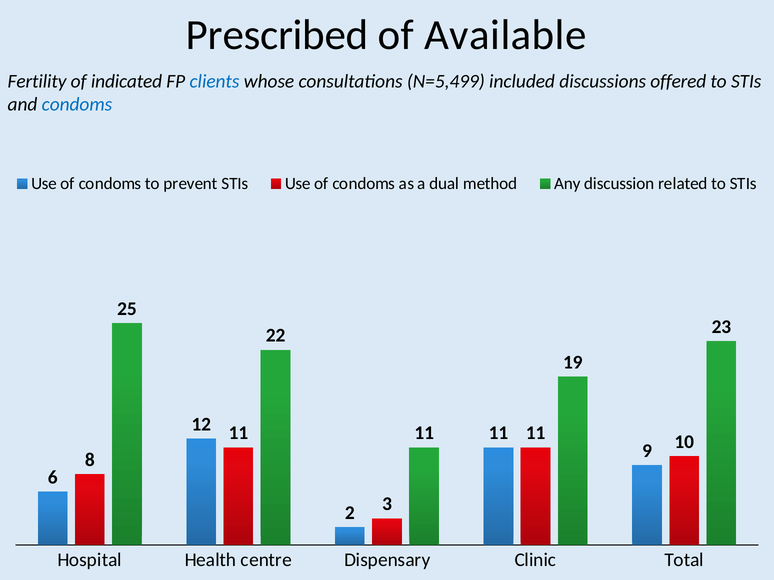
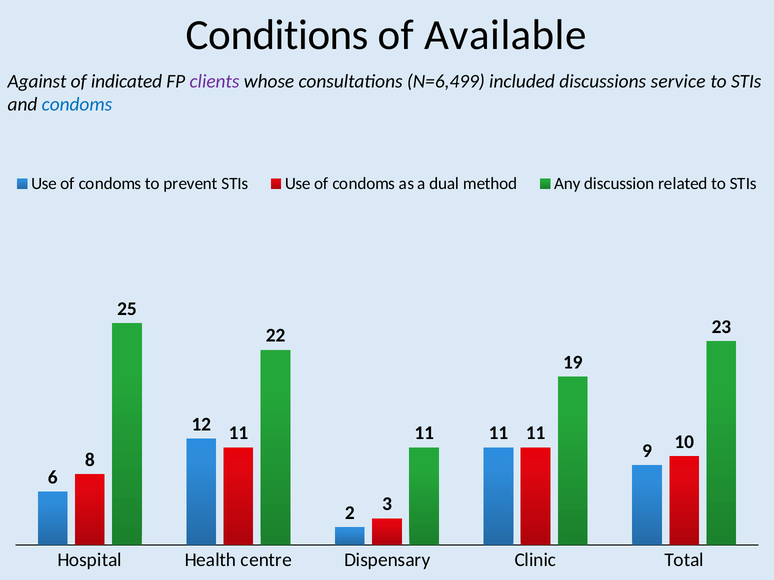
Prescribed: Prescribed -> Conditions
Fertility: Fertility -> Against
clients colour: blue -> purple
N=5,499: N=5,499 -> N=6,499
offered: offered -> service
